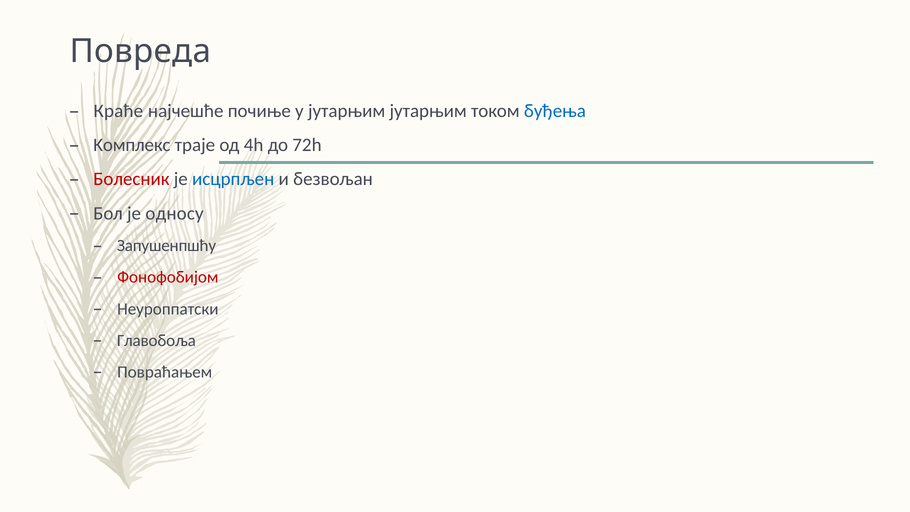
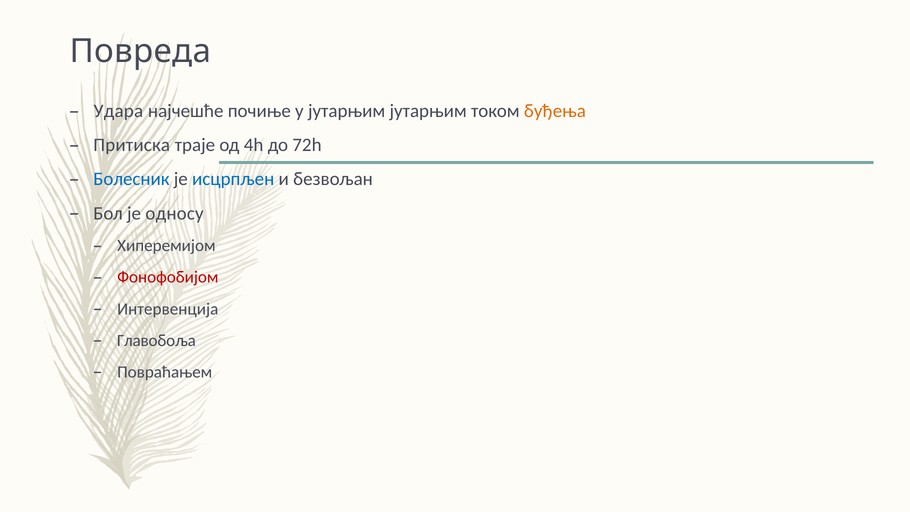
Краћe: Краћe -> Удара
буђења colour: blue -> orange
Koмплекс: Koмплекс -> Притиска
Болесник colour: red -> blue
Запушенпшћу: Запушенпшћу -> Хиперемијом
Неуроппатски: Неуроппатски -> Интервенција
